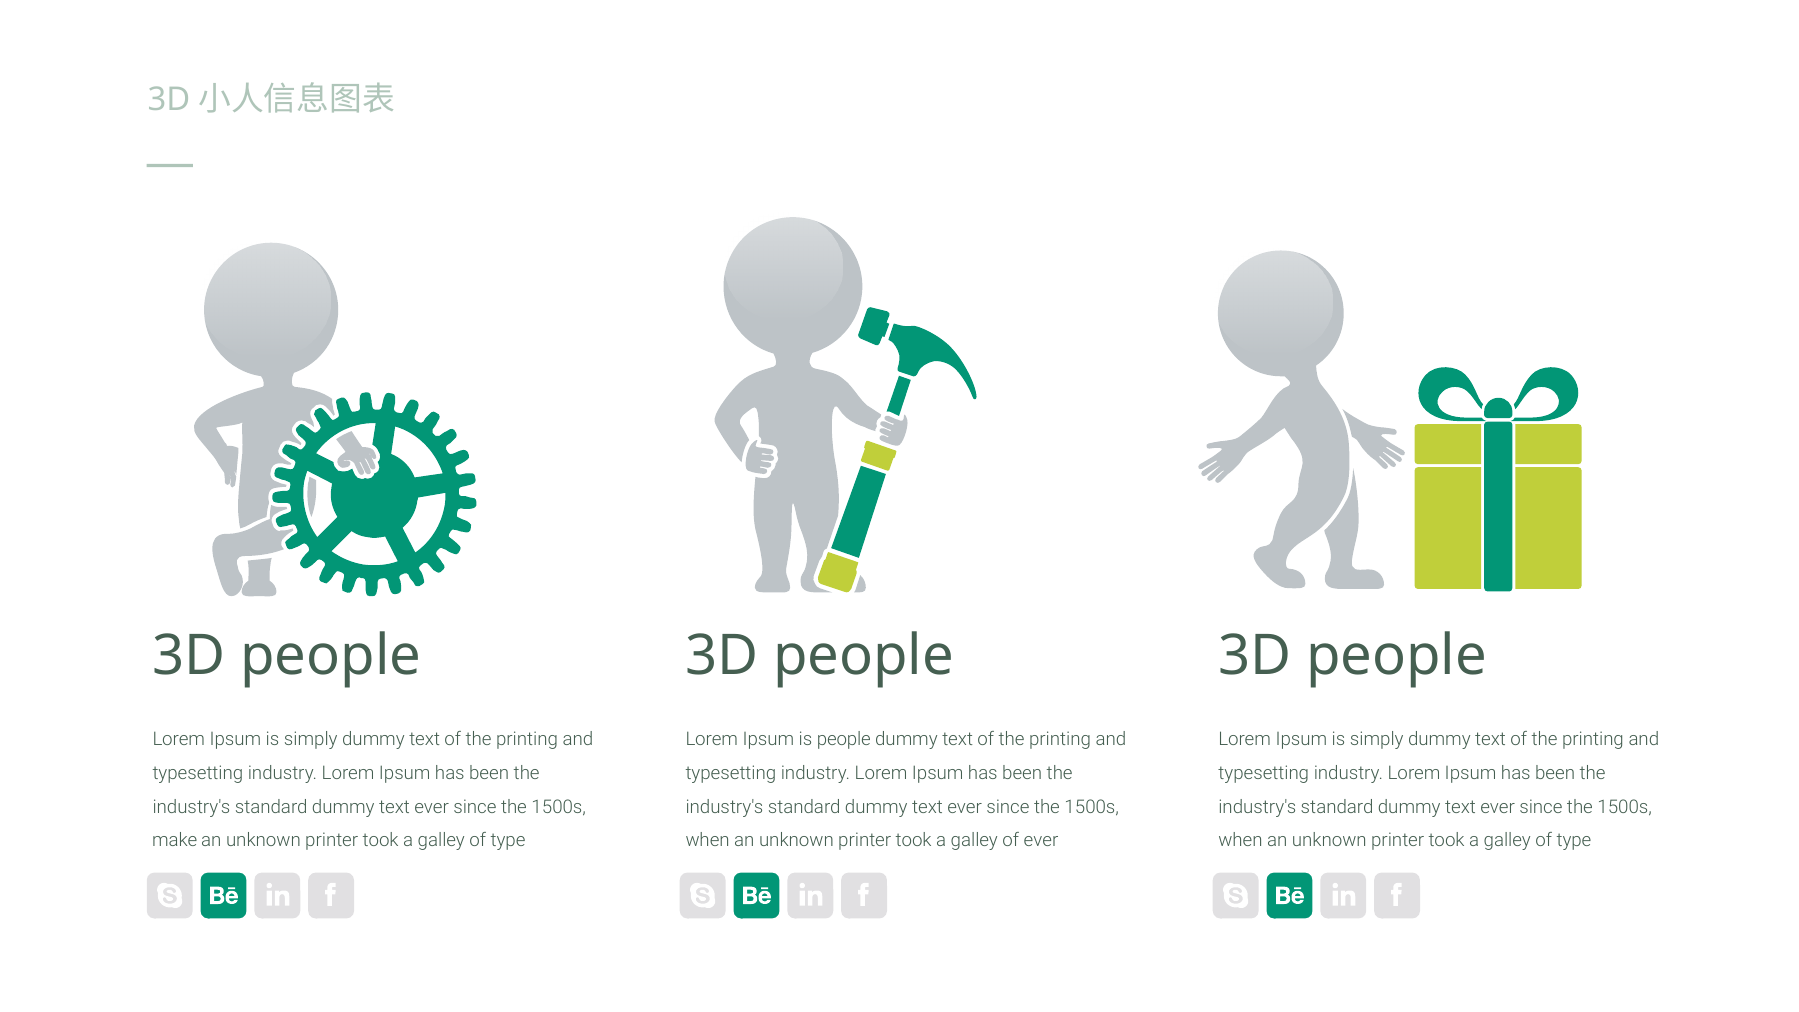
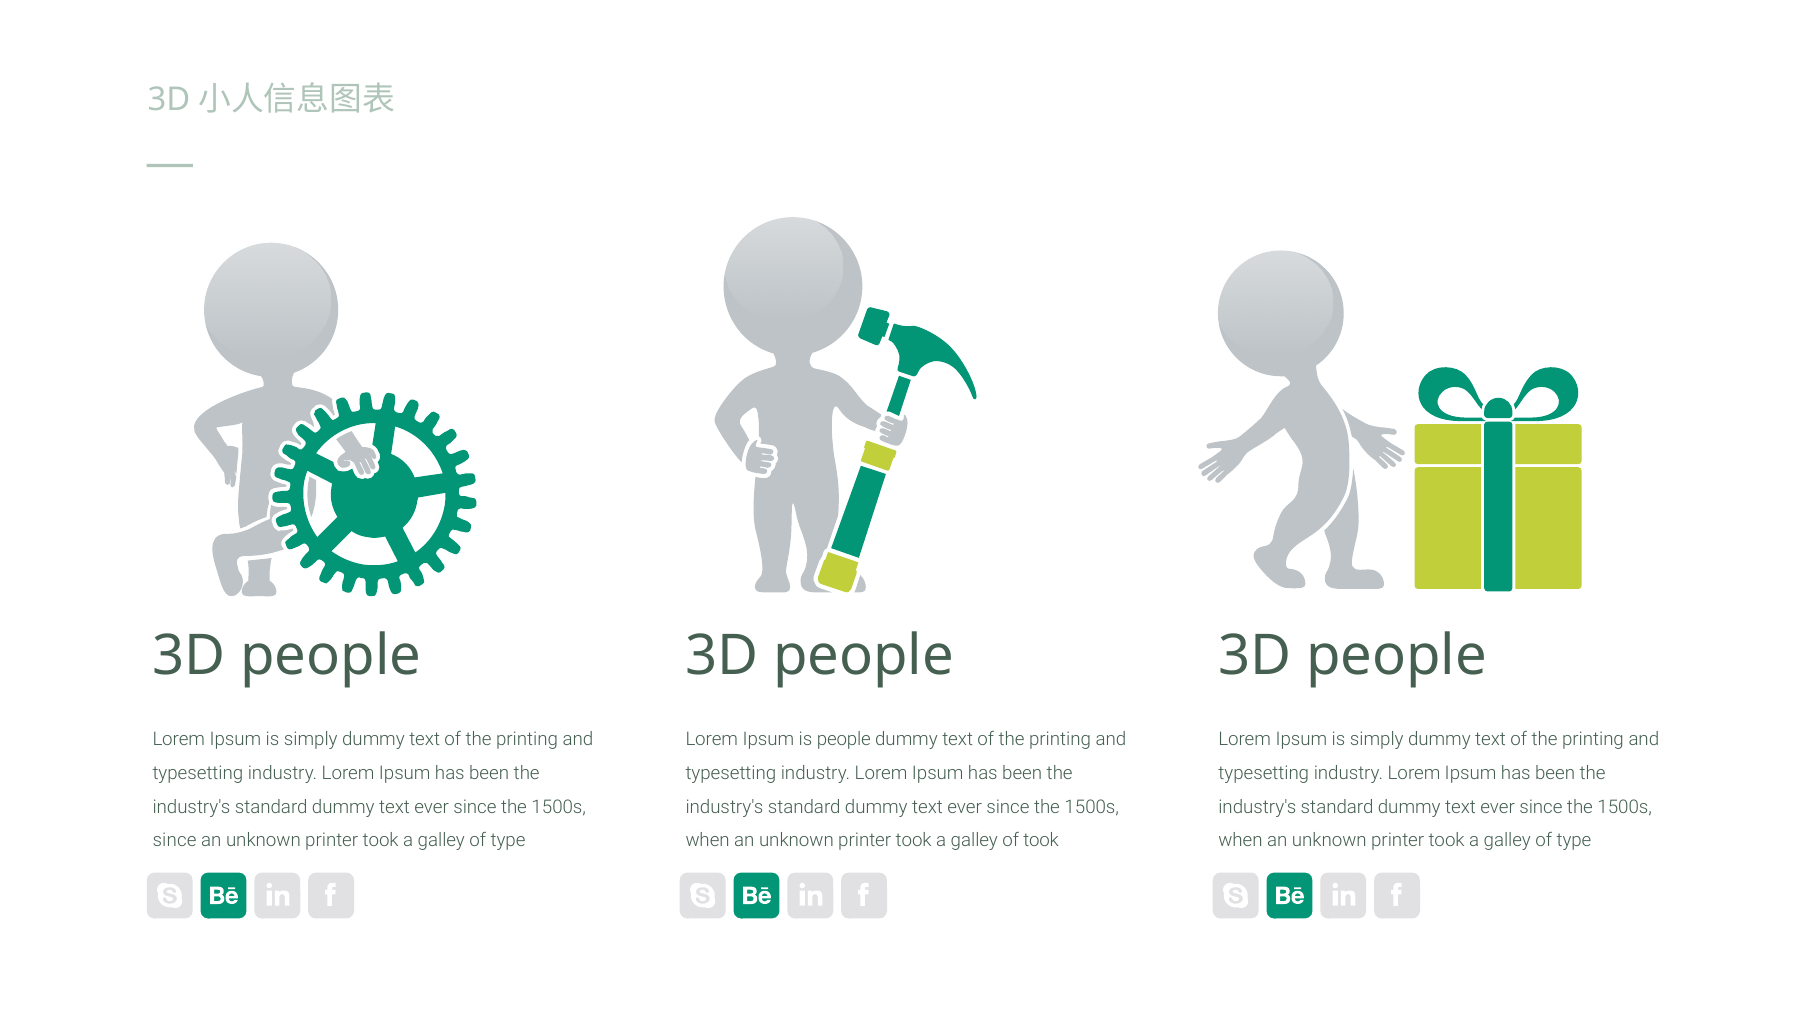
make at (175, 841): make -> since
of ever: ever -> took
